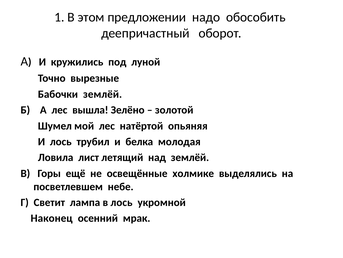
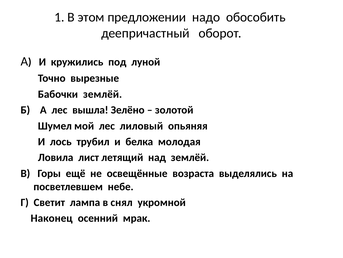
натёртой: натёртой -> лиловый
холмике: холмике -> возраста
в лось: лось -> снял
